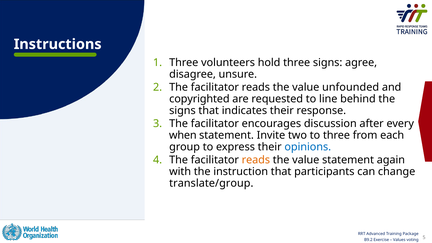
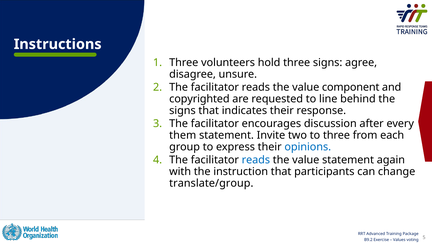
unfounded: unfounded -> component
when: when -> them
reads at (256, 160) colour: orange -> blue
